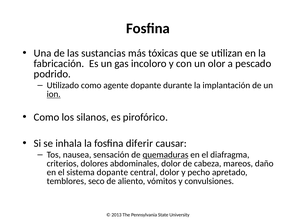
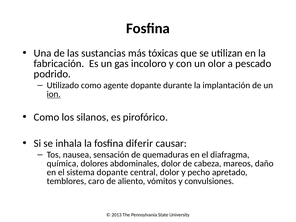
quemaduras underline: present -> none
criterios: criterios -> química
seco: seco -> caro
